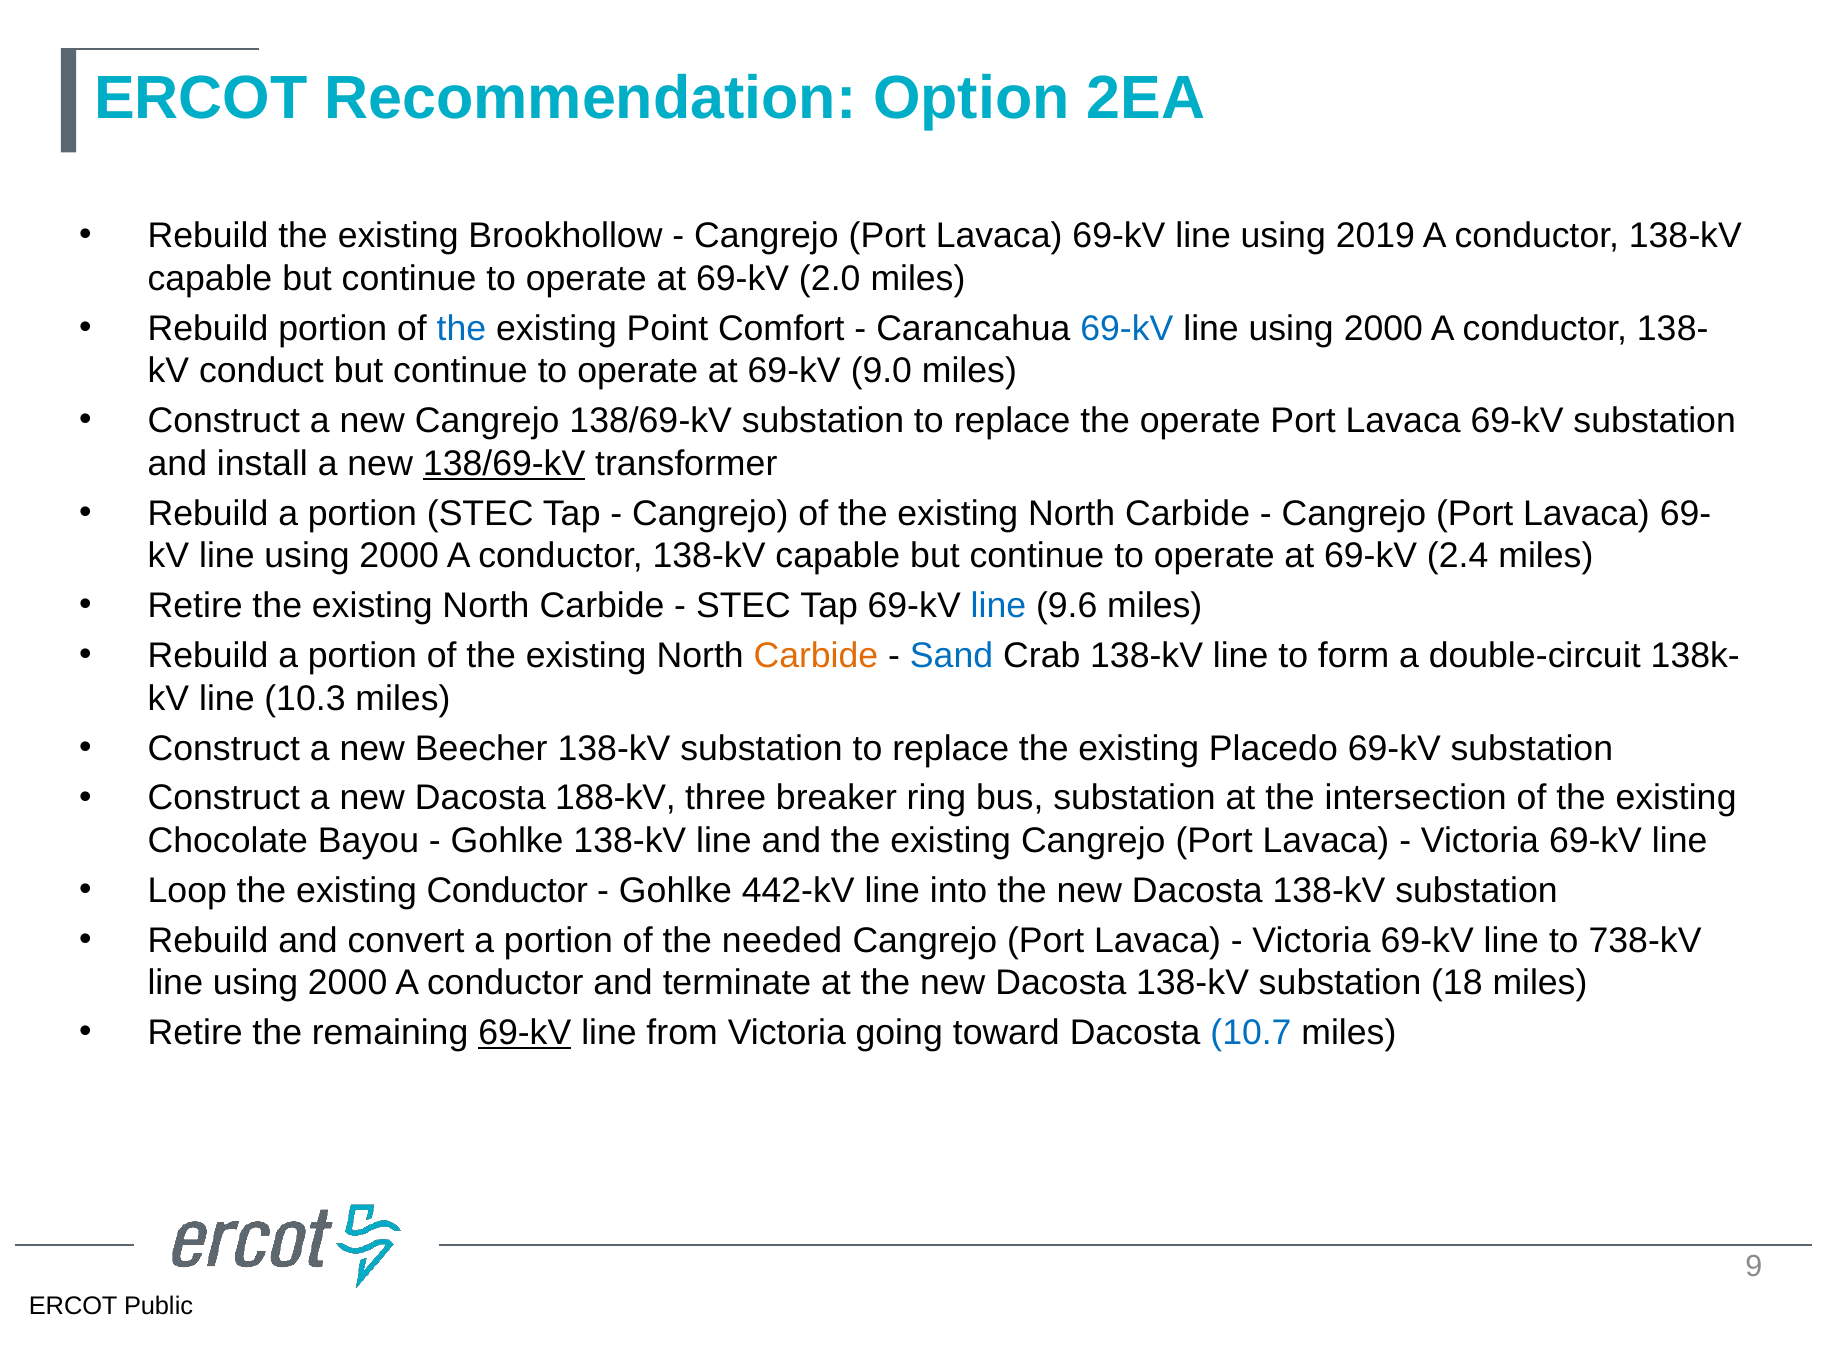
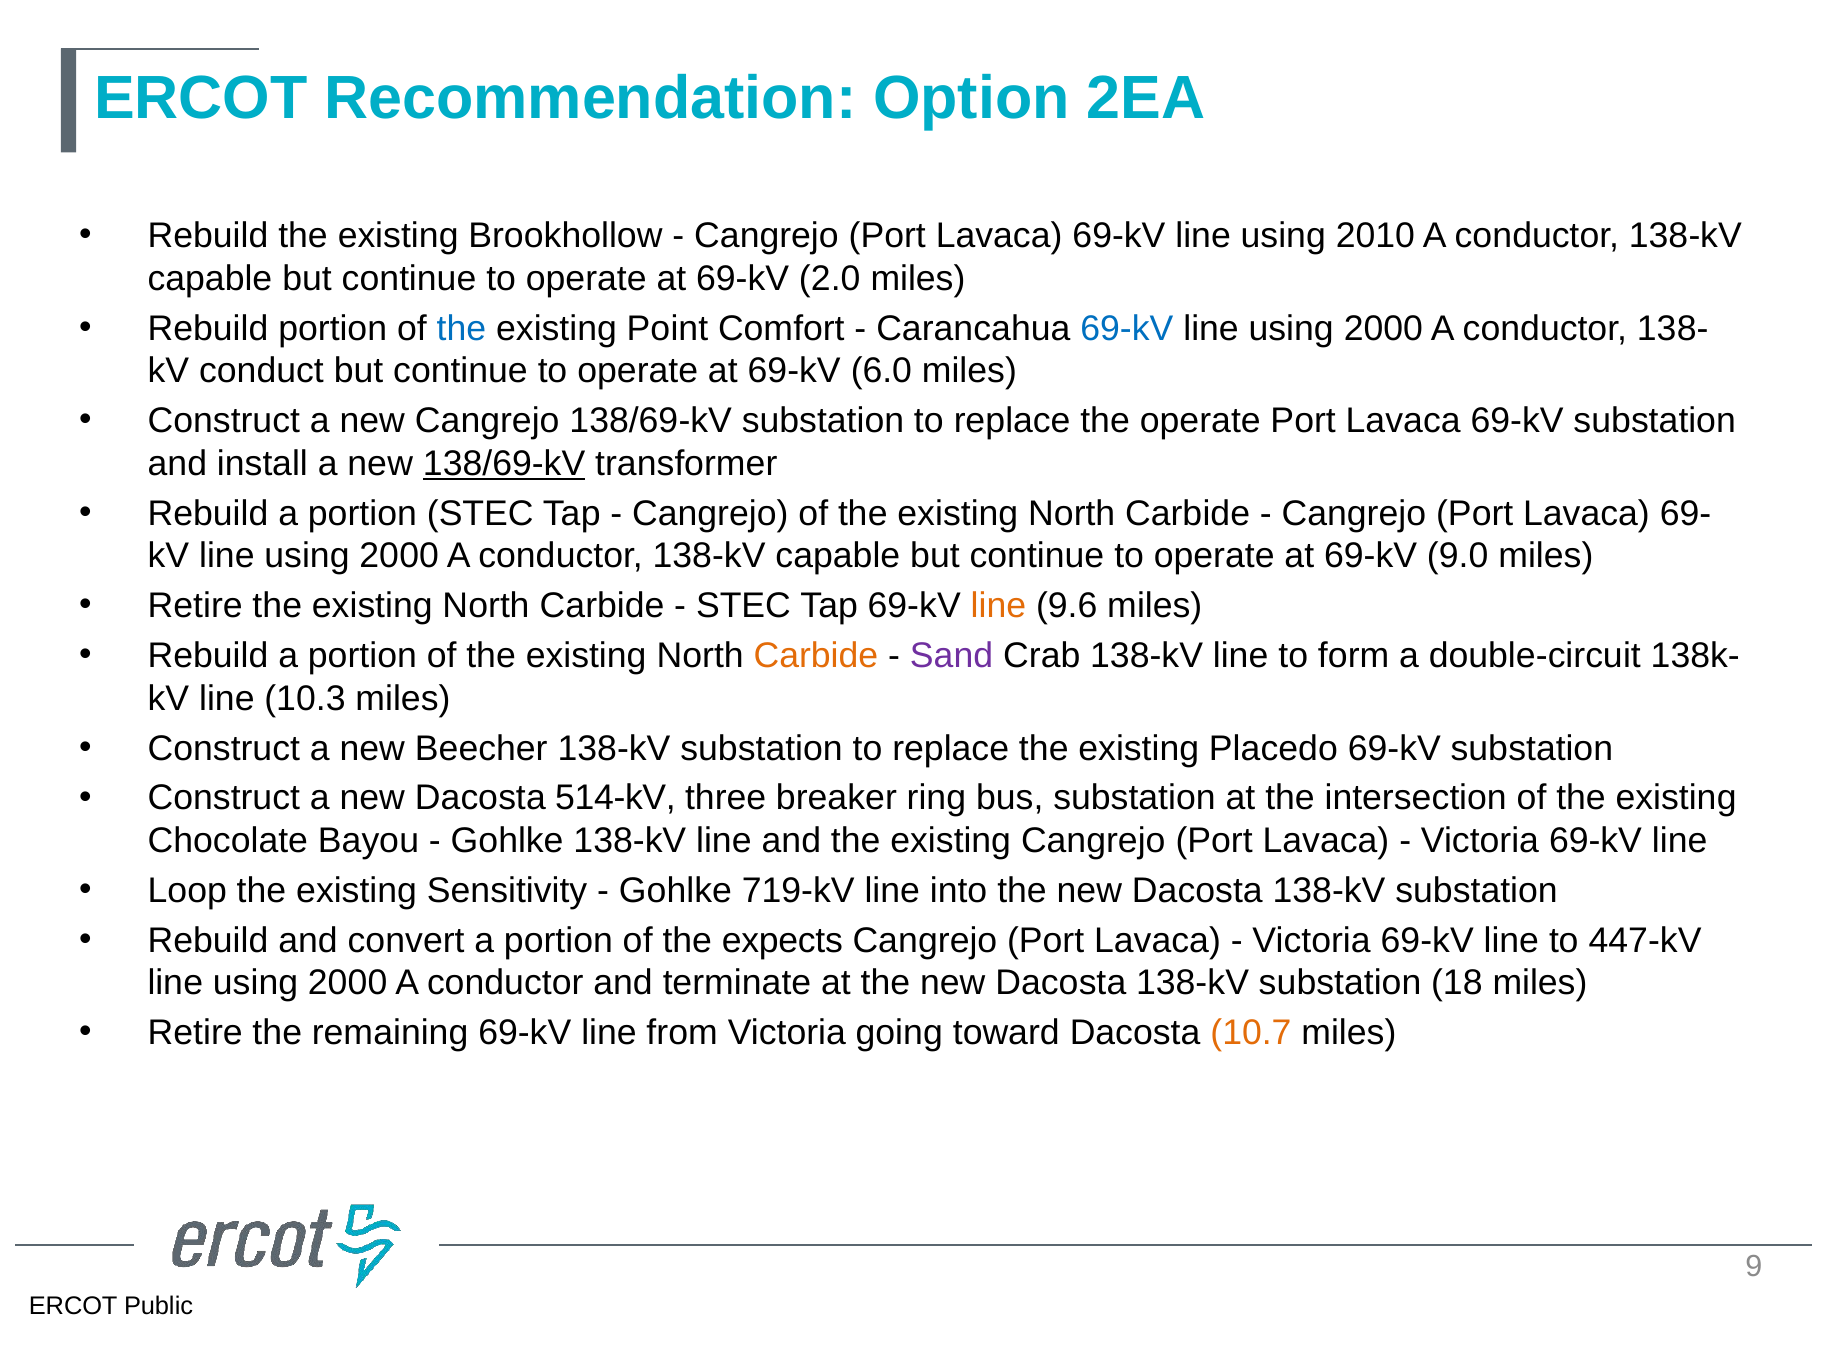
2019: 2019 -> 2010
9.0: 9.0 -> 6.0
2.4: 2.4 -> 9.0
line at (998, 606) colour: blue -> orange
Sand colour: blue -> purple
188-kV: 188-kV -> 514-kV
existing Conductor: Conductor -> Sensitivity
442-kV: 442-kV -> 719-kV
needed: needed -> expects
738-kV: 738-kV -> 447-kV
69-kV at (525, 1033) underline: present -> none
10.7 colour: blue -> orange
